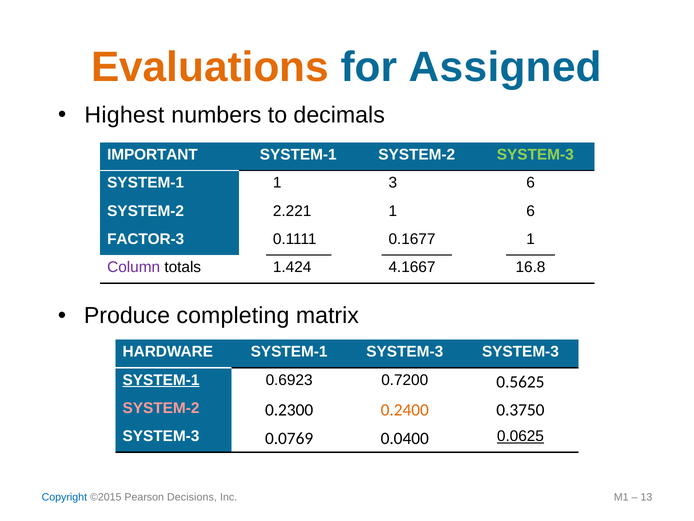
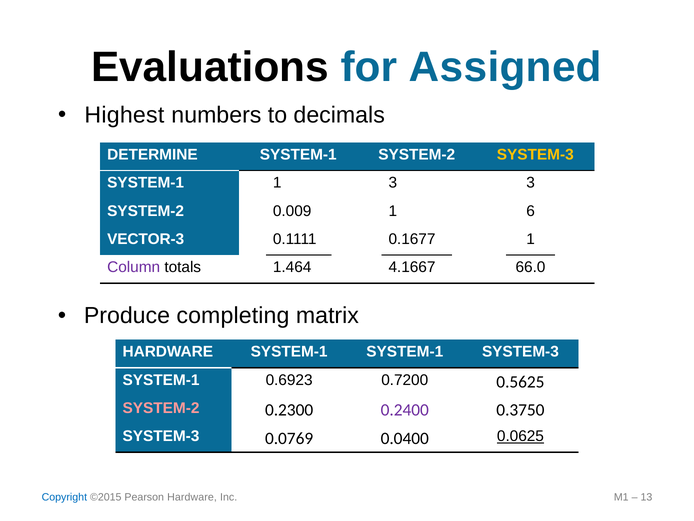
Evaluations colour: orange -> black
IMPORTANT: IMPORTANT -> DETERMINE
SYSTEM-3 at (535, 155) colour: light green -> yellow
3 6: 6 -> 3
2.221: 2.221 -> 0.009
FACTOR-3: FACTOR-3 -> VECTOR-3
1.424: 1.424 -> 1.464
16.8: 16.8 -> 66.0
SYSTEM-1 SYSTEM-3: SYSTEM-3 -> SYSTEM-1
SYSTEM-1 at (161, 380) underline: present -> none
0.2400 colour: orange -> purple
Pearson Decisions: Decisions -> Hardware
